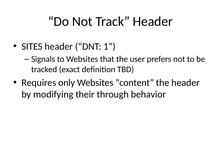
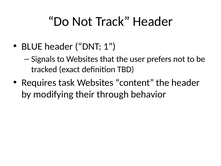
SITES: SITES -> BLUE
only: only -> task
